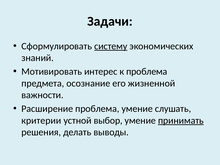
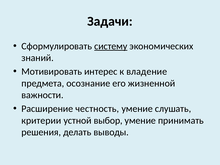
к проблема: проблема -> владение
Расширение проблема: проблема -> честность
принимать underline: present -> none
